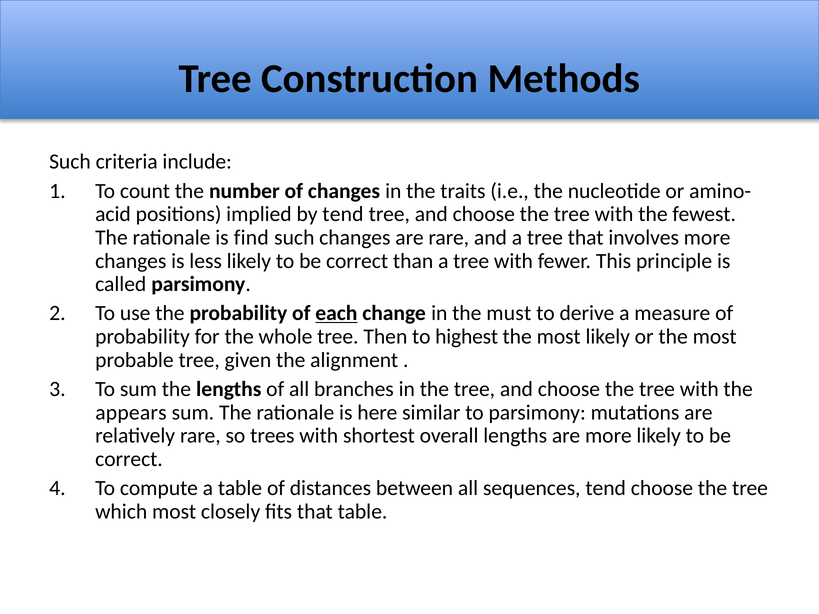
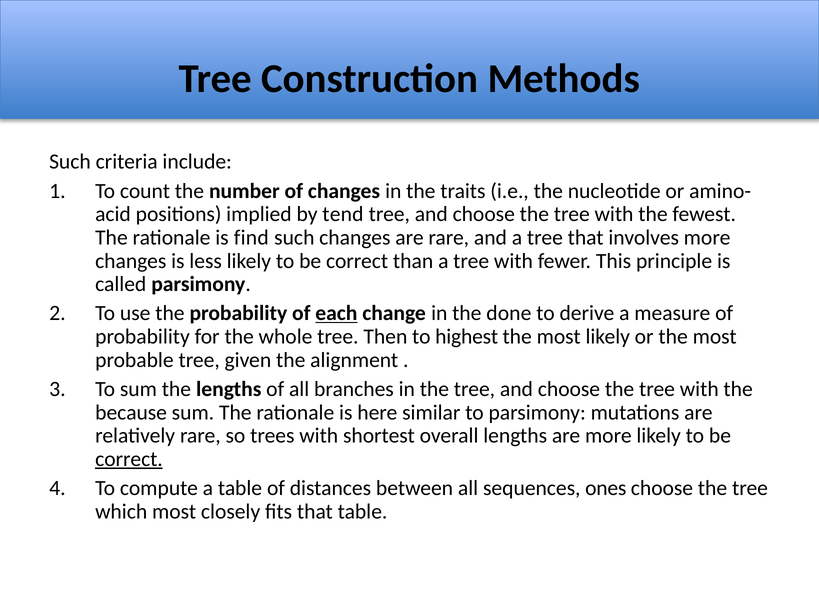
must: must -> done
appears: appears -> because
correct at (129, 459) underline: none -> present
sequences tend: tend -> ones
